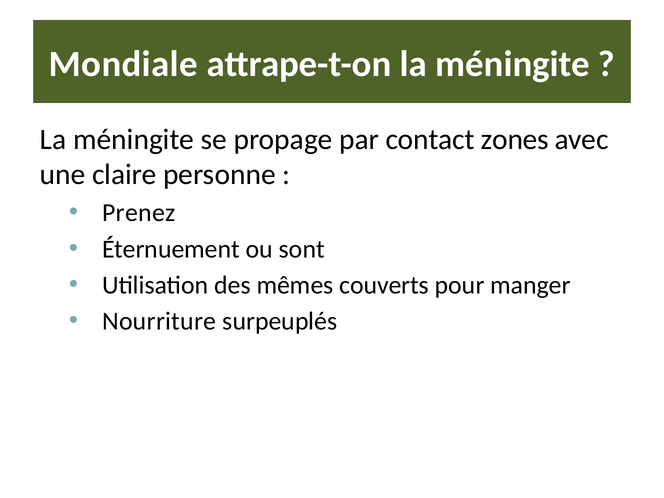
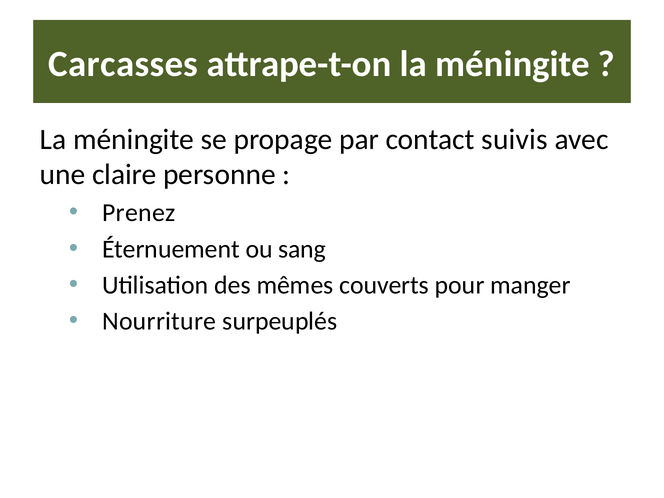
Mondiale: Mondiale -> Carcasses
zones: zones -> suivis
sont: sont -> sang
